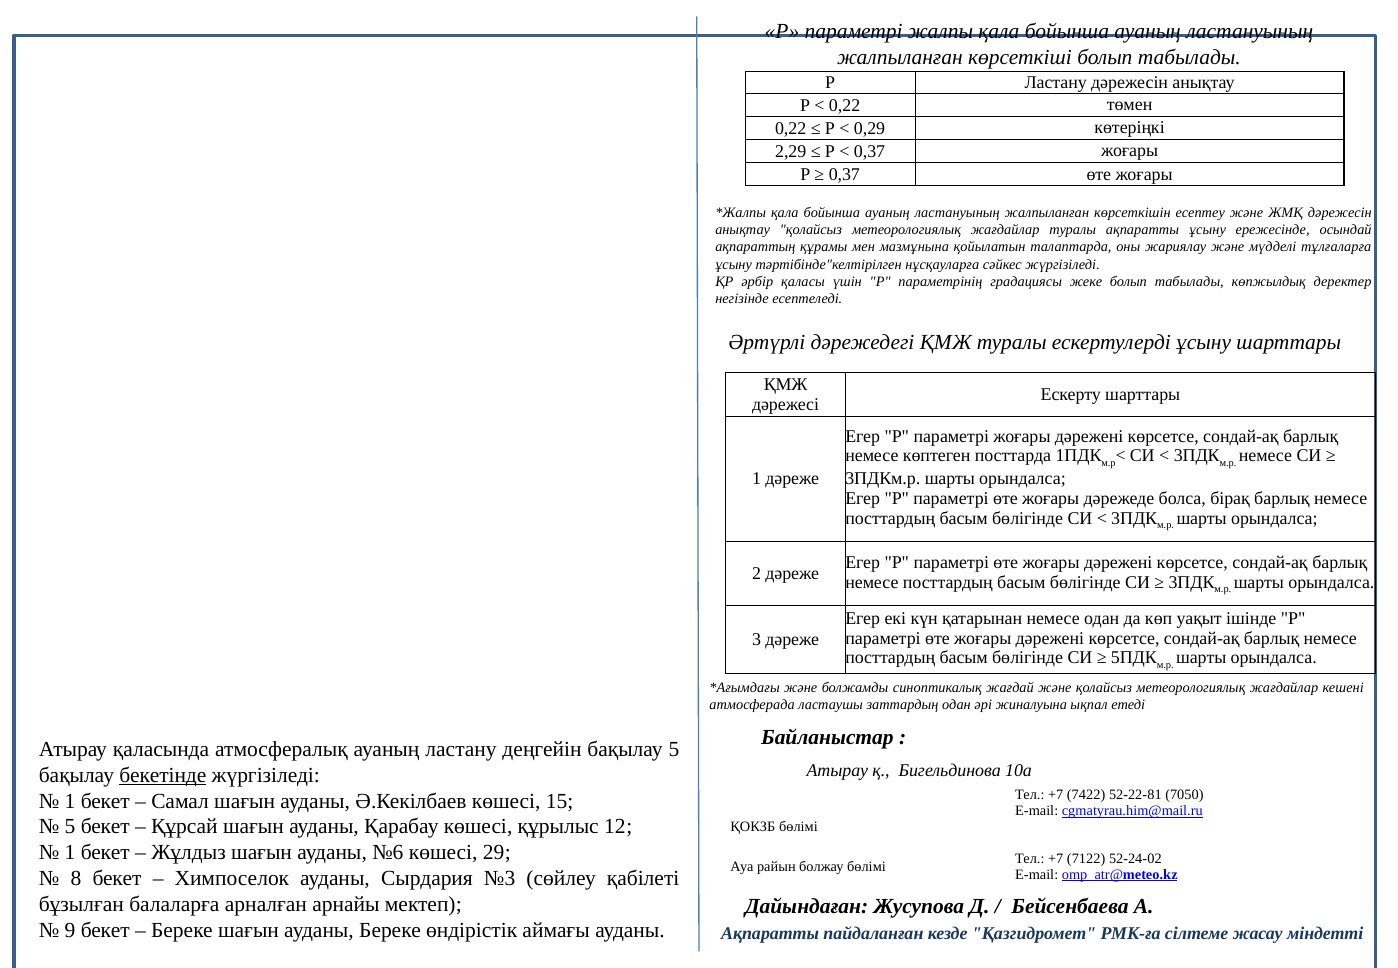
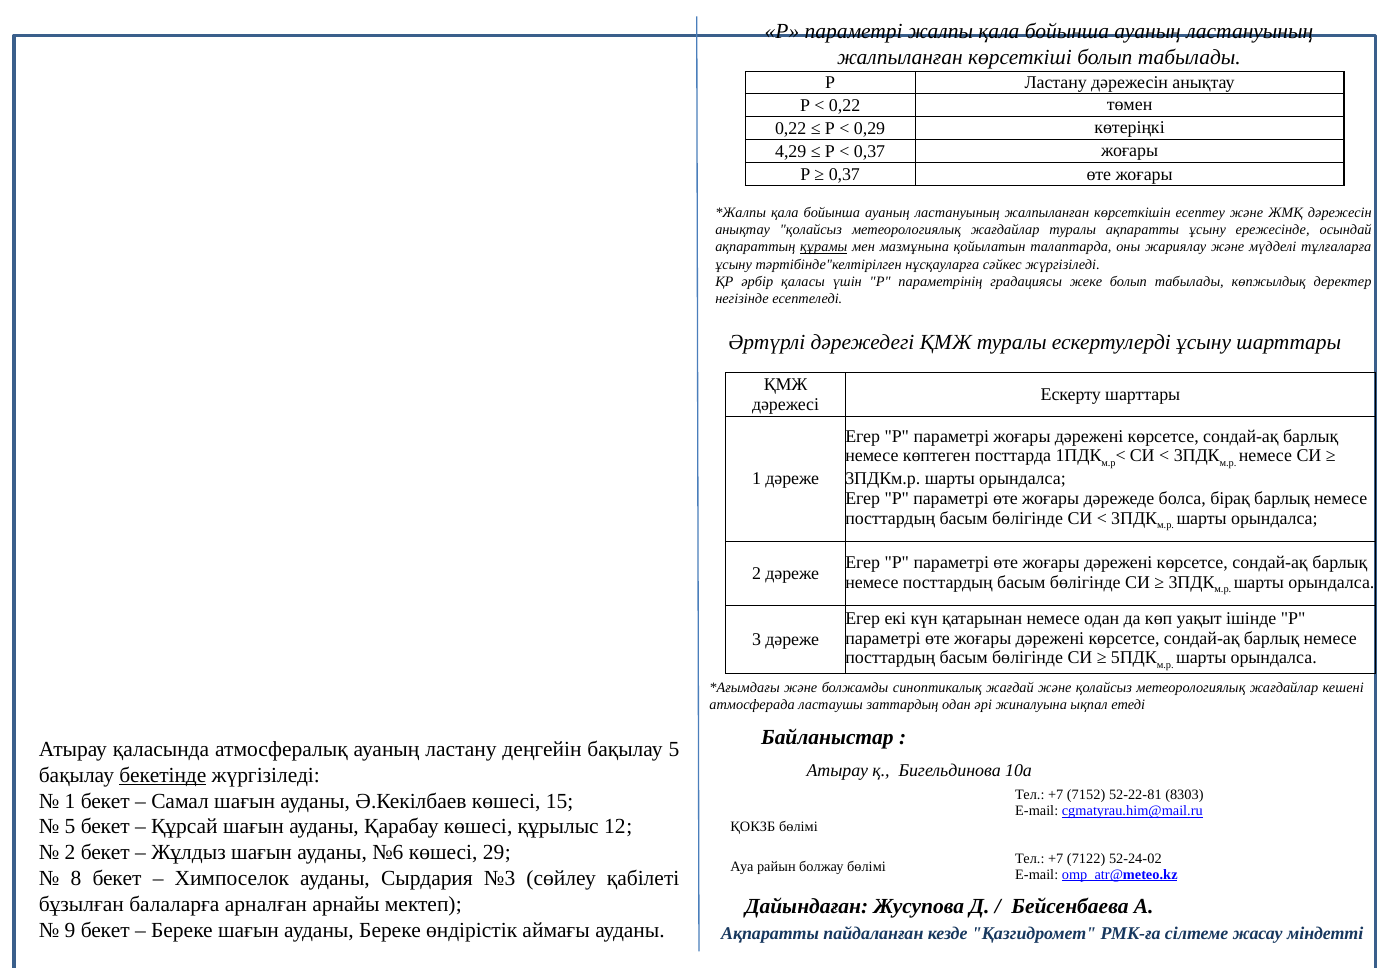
2,29: 2,29 -> 4,29
құрамы underline: none -> present
7422: 7422 -> 7152
7050: 7050 -> 8303
1 at (70, 852): 1 -> 2
